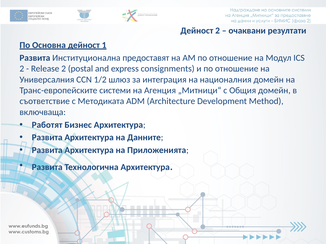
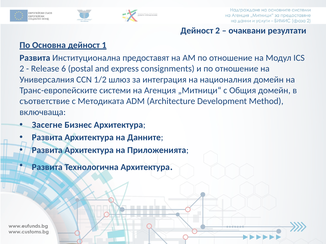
Release 2: 2 -> 6
Работят: Работят -> Засегне
